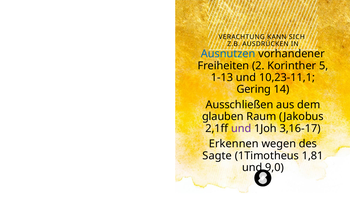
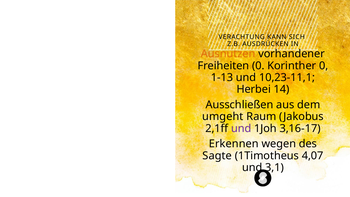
Ausnutzen colour: blue -> orange
Freiheiten 2: 2 -> 0
Korinther 5: 5 -> 0
Gering: Gering -> Herbei
glauben: glauben -> umgeht
1,81: 1,81 -> 4,07
9,0: 9,0 -> 3,1
